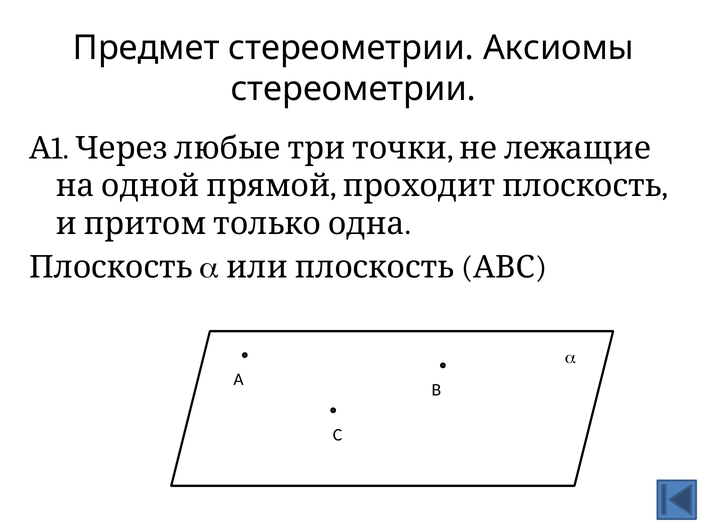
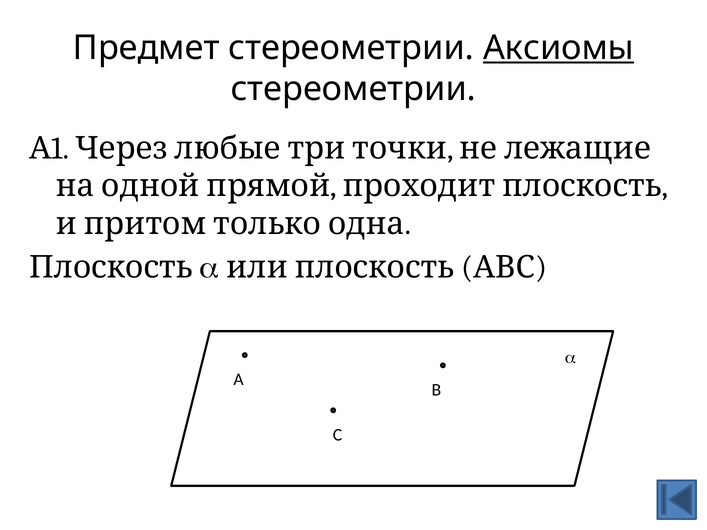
Аксиомы underline: none -> present
